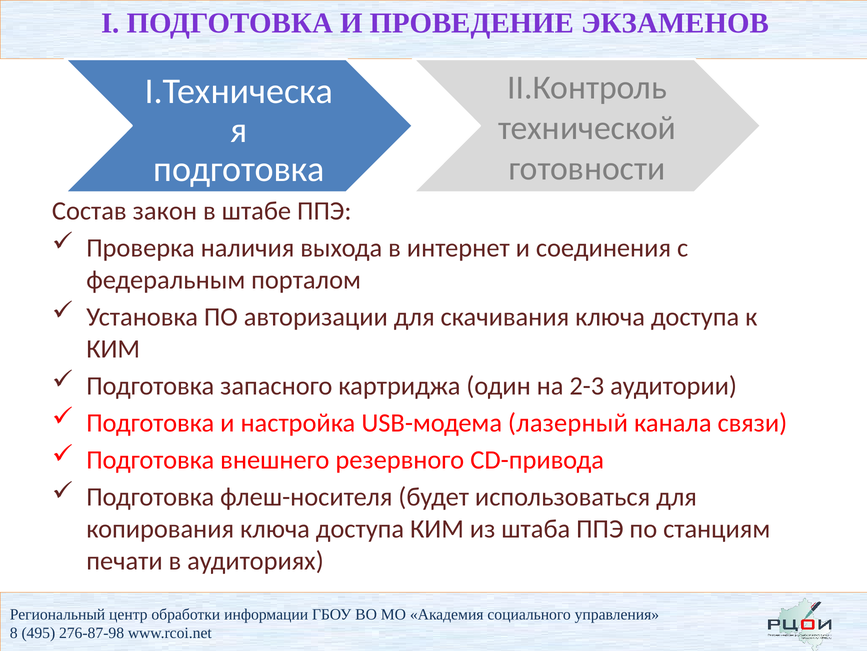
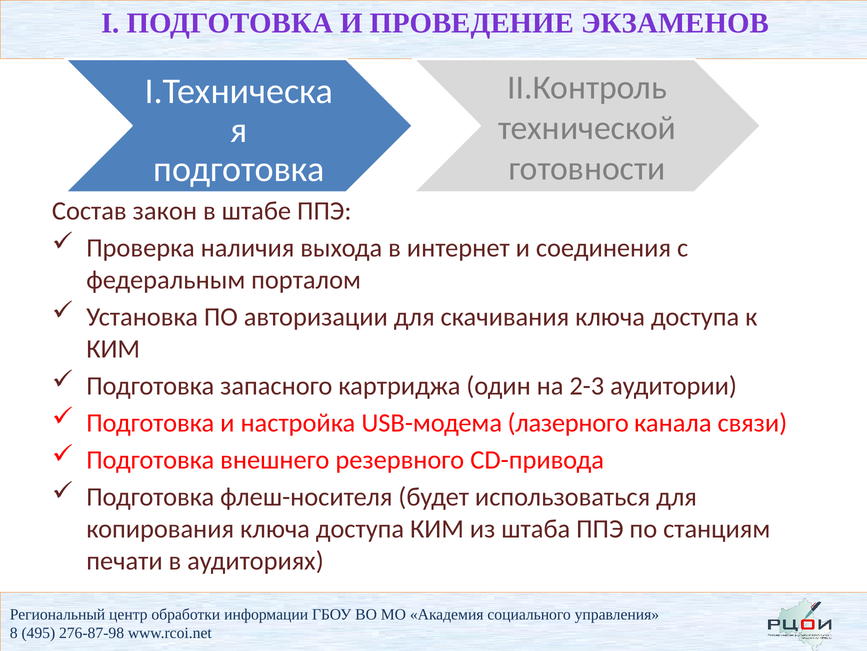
лазерный: лазерный -> лазерного
